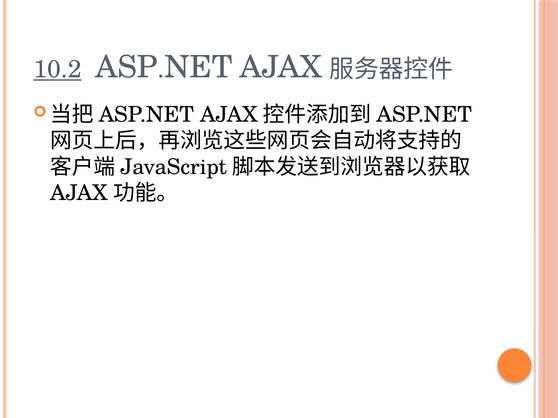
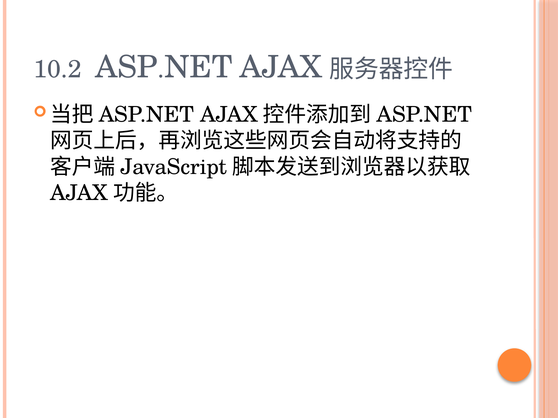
10.2 underline: present -> none
